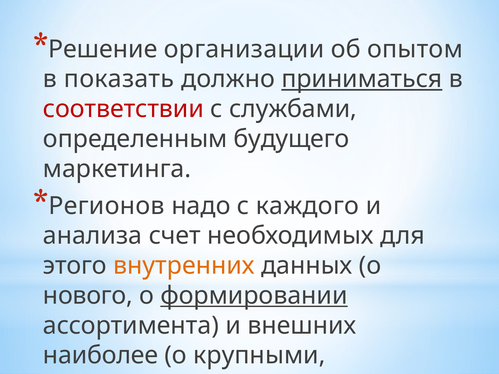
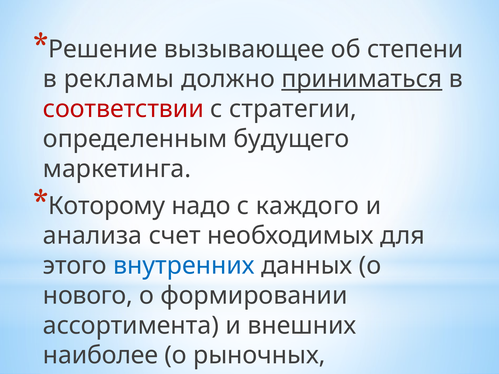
организации: организации -> вызывающее
опытом: опытом -> степени
показать: показать -> рекламы
службами: службами -> стратегии
Регионов: Регионов -> Которому
внутренних colour: orange -> blue
формировании underline: present -> none
крупными: крупными -> рыночных
